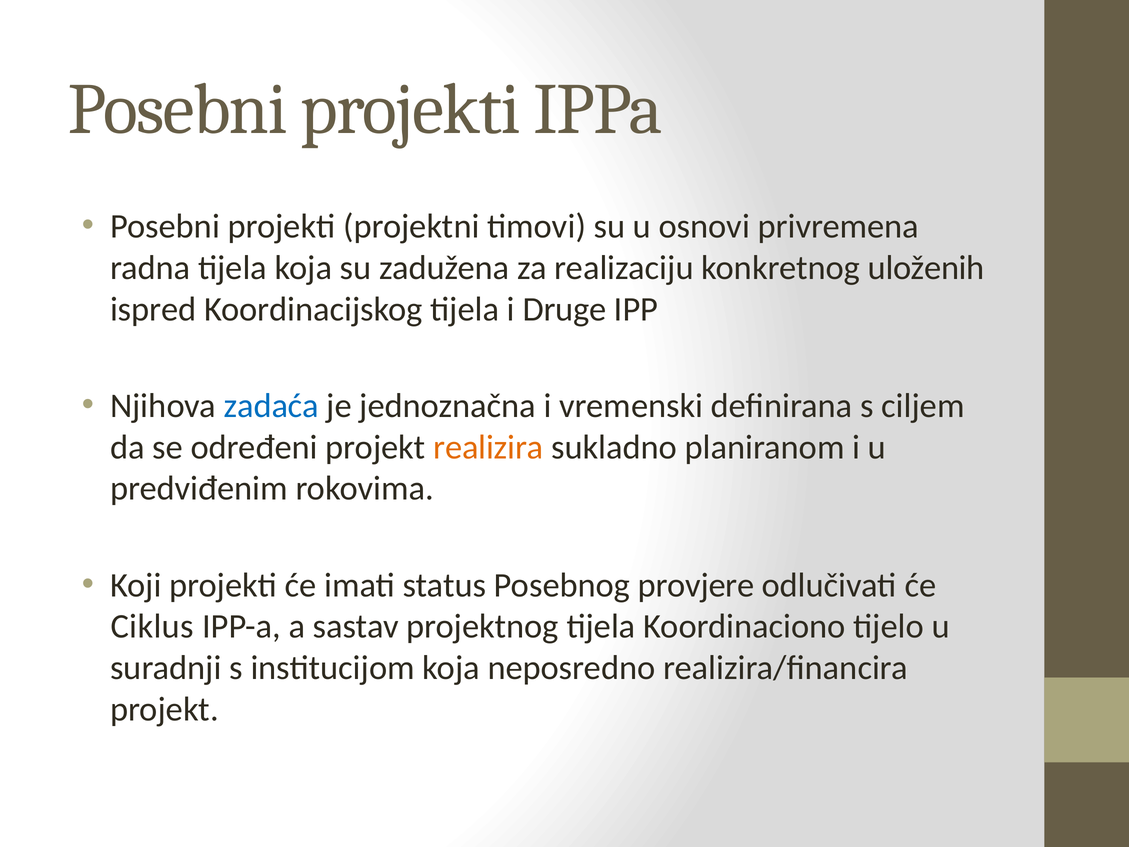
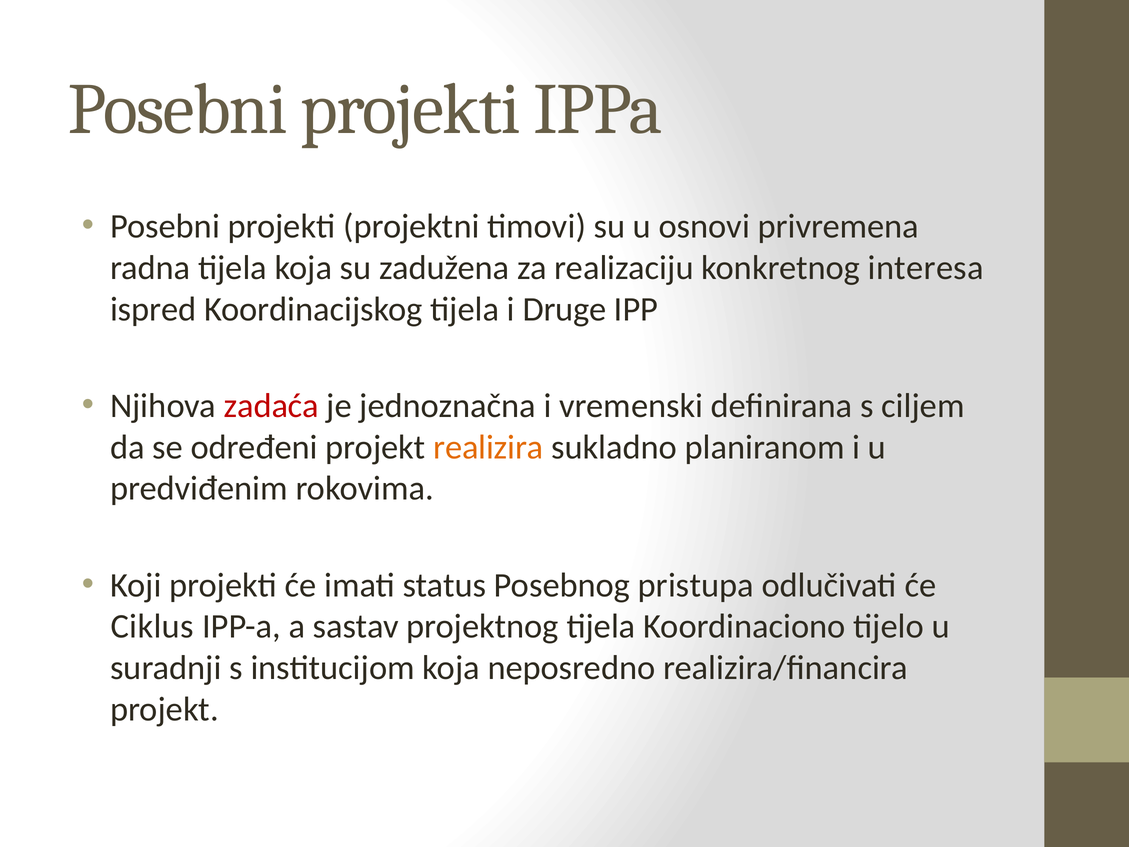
uloženih: uloženih -> interesa
zadaća colour: blue -> red
provjere: provjere -> pristupa
